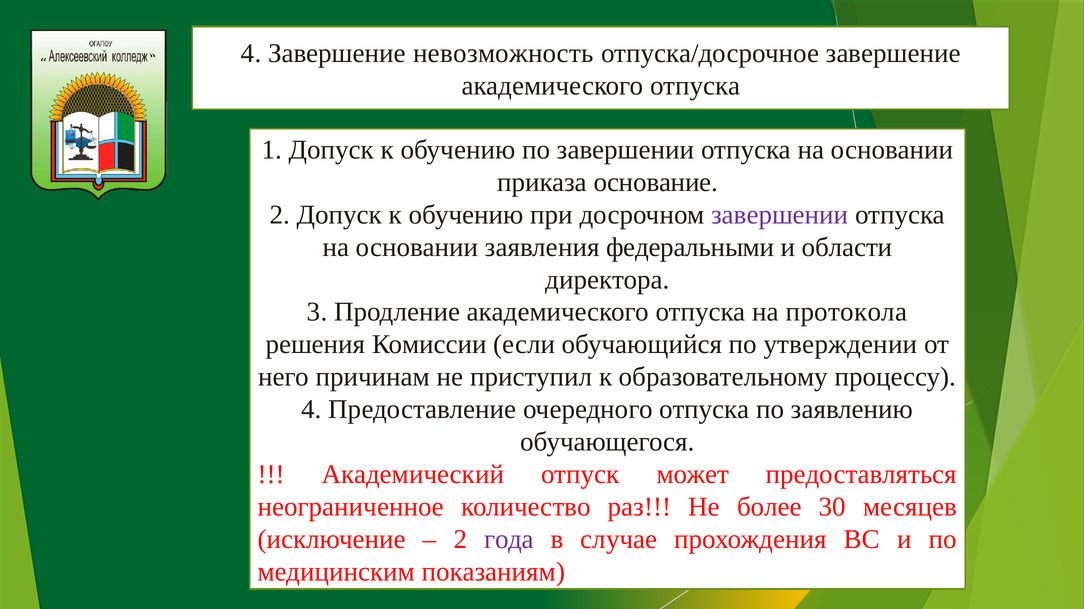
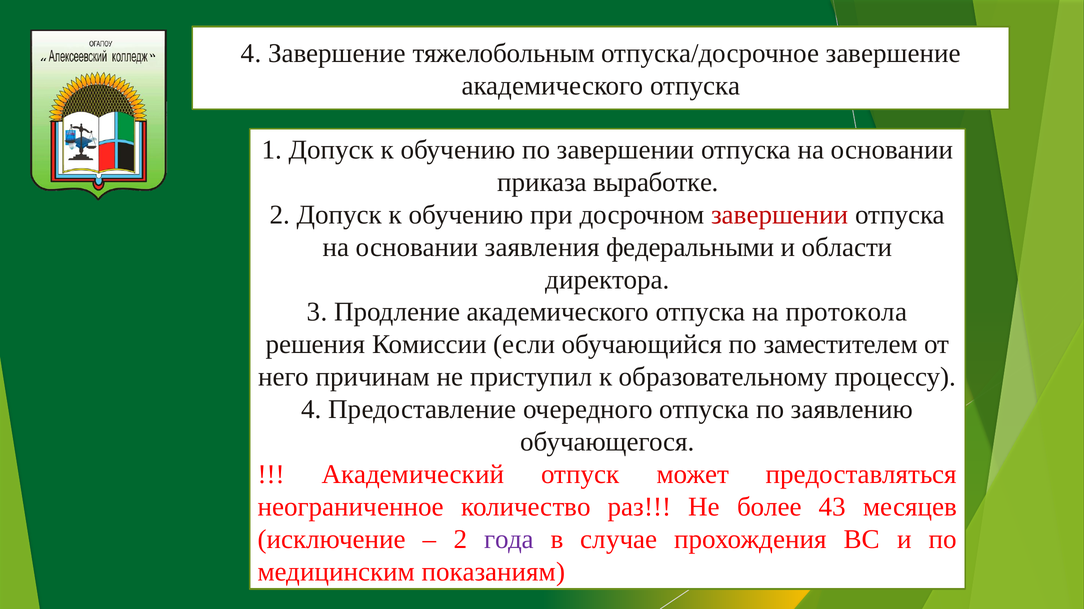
невозможность: невозможность -> тяжелобольным
основание: основание -> выработке
завершении at (780, 215) colour: purple -> red
утверждении: утверждении -> заместителем
30: 30 -> 43
